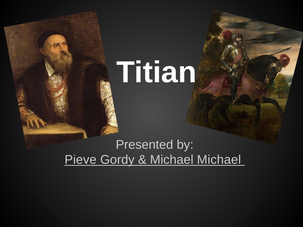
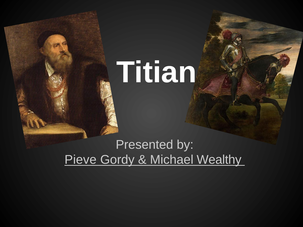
Michael Michael: Michael -> Wealthy
